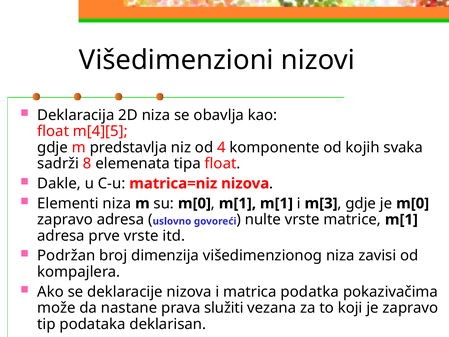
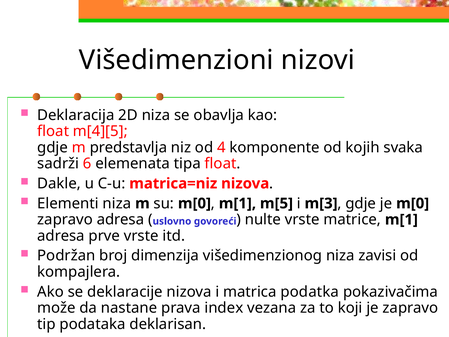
8: 8 -> 6
m[1 m[1: m[1 -> m[5
služiti: služiti -> index
